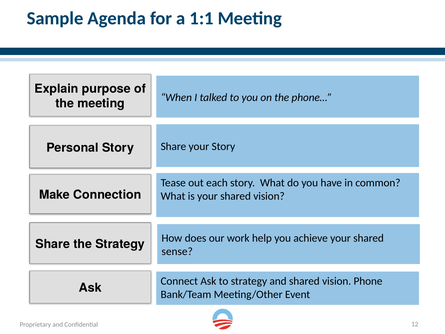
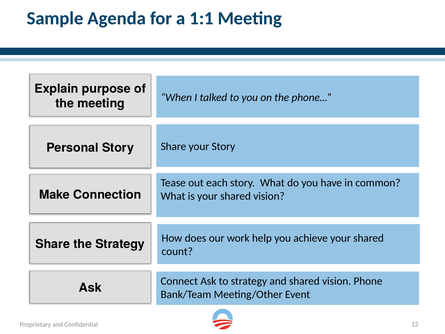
sense: sense -> count
